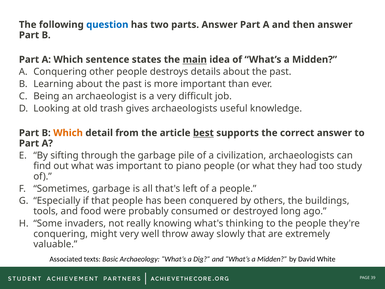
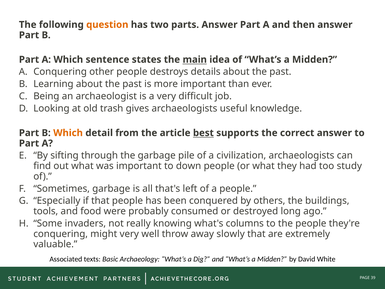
question colour: blue -> orange
piano: piano -> down
thinking: thinking -> columns
